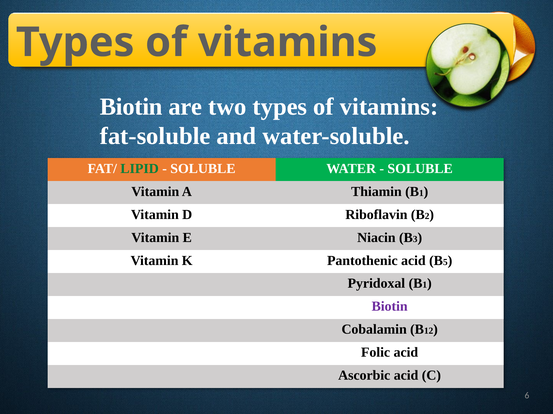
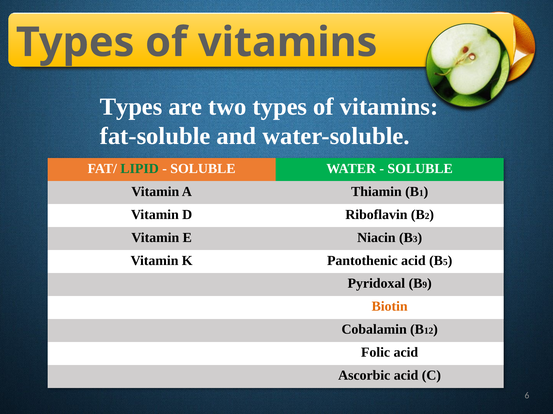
Biotin at (131, 107): Biotin -> Types
1 at (425, 285): 1 -> 9
Biotin at (390, 307) colour: purple -> orange
